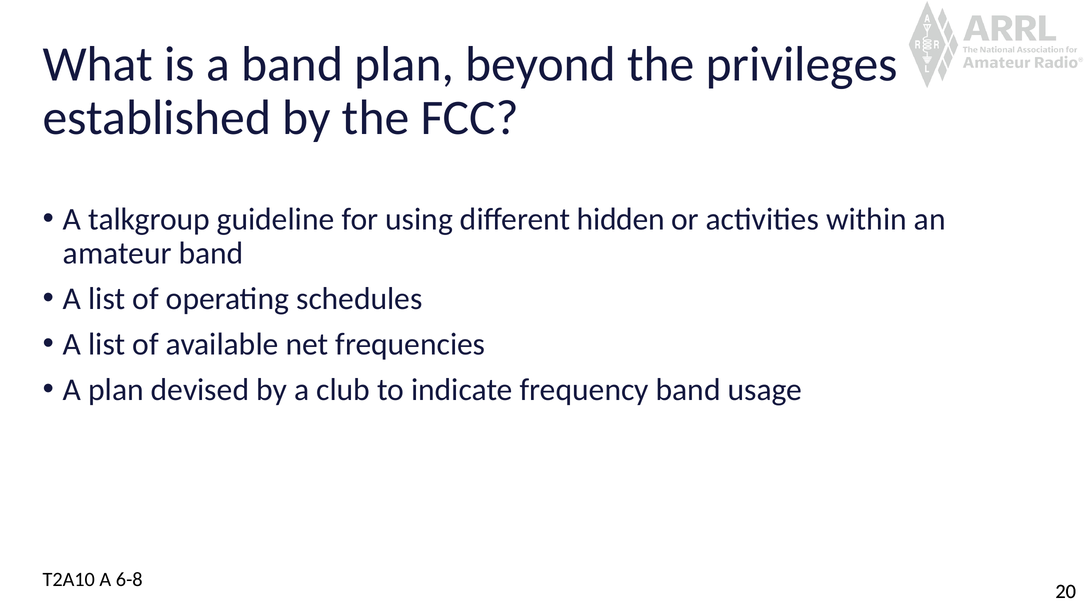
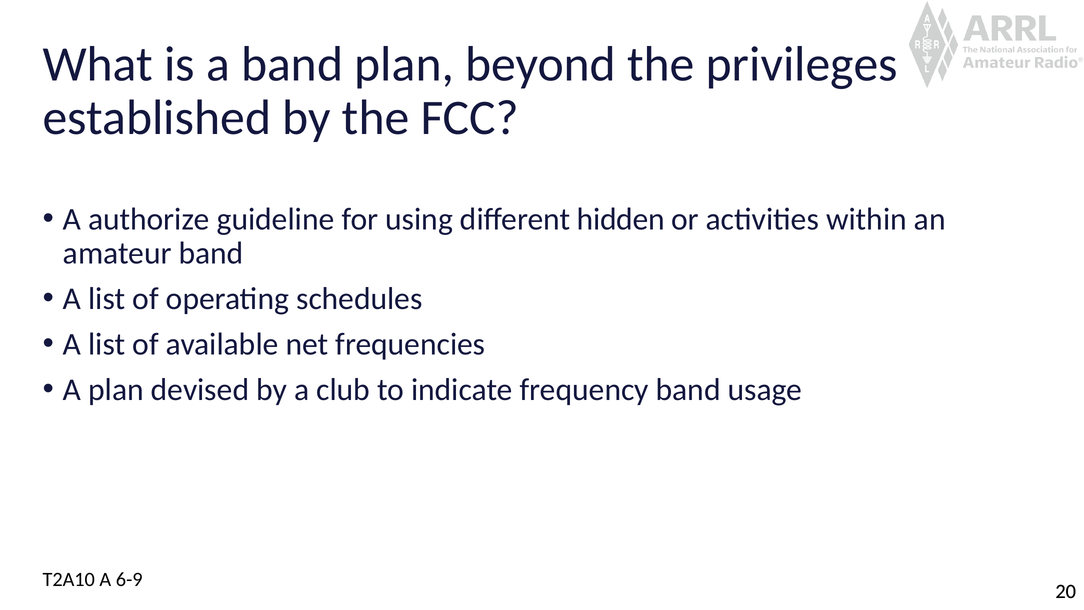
talkgroup: talkgroup -> authorize
6-8: 6-8 -> 6-9
